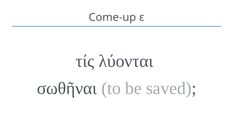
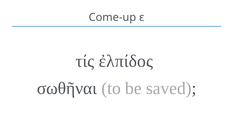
λύονται: λύονται -> ἐλπίδος
